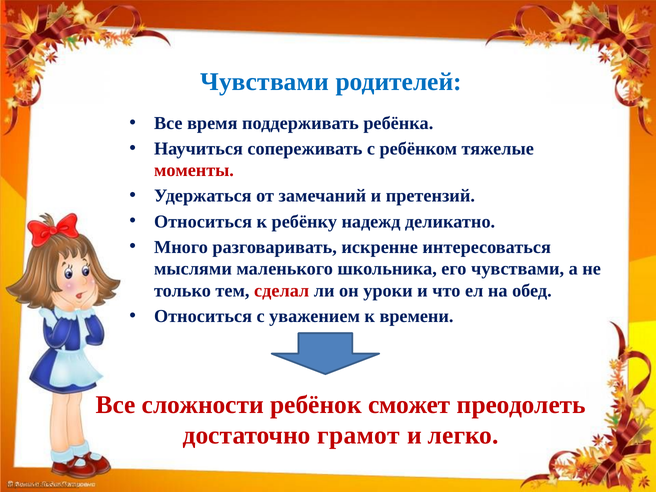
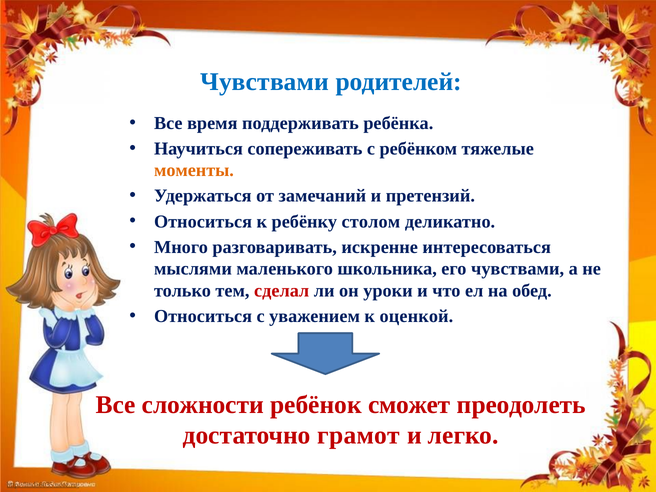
моменты colour: red -> orange
надежд: надежд -> столом
времени: времени -> оценкой
